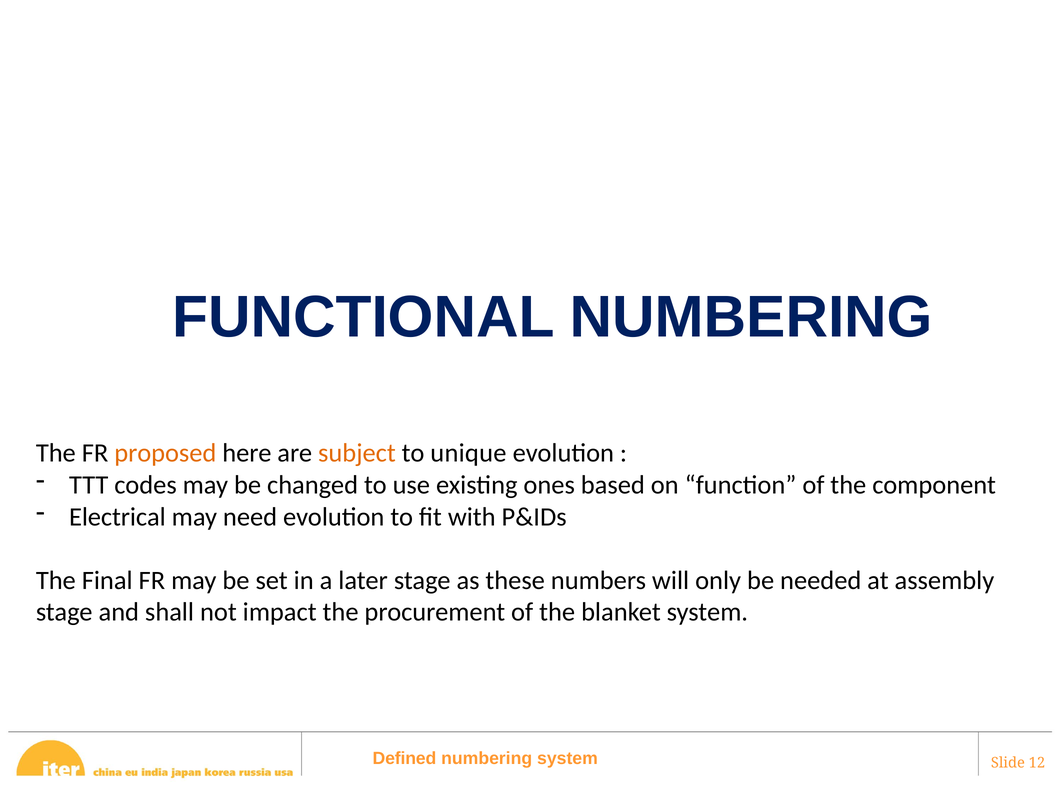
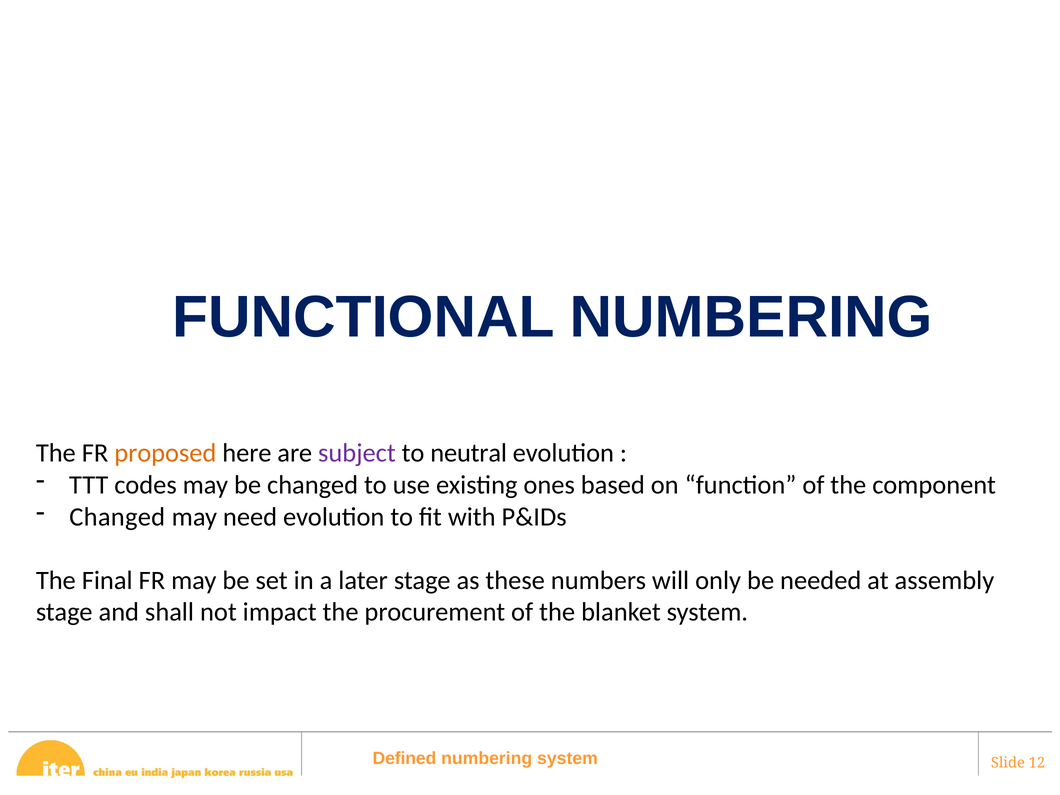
subject colour: orange -> purple
unique: unique -> neutral
Electrical at (117, 517): Electrical -> Changed
